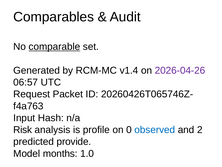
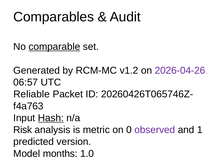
v1.4: v1.4 -> v1.2
Request: Request -> Reliable
Hash underline: none -> present
profile: profile -> metric
observed colour: blue -> purple
2: 2 -> 1
provide: provide -> version
